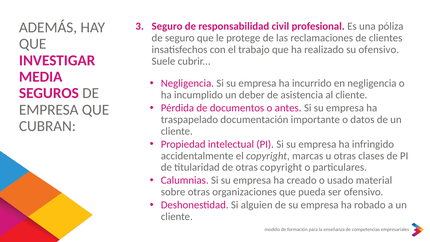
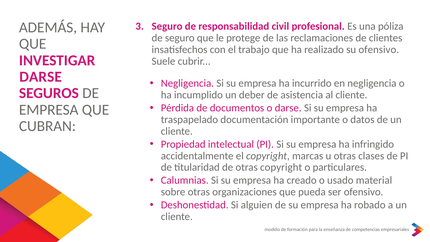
MEDIA at (41, 77): MEDIA -> DARSE
o antes: antes -> darse
